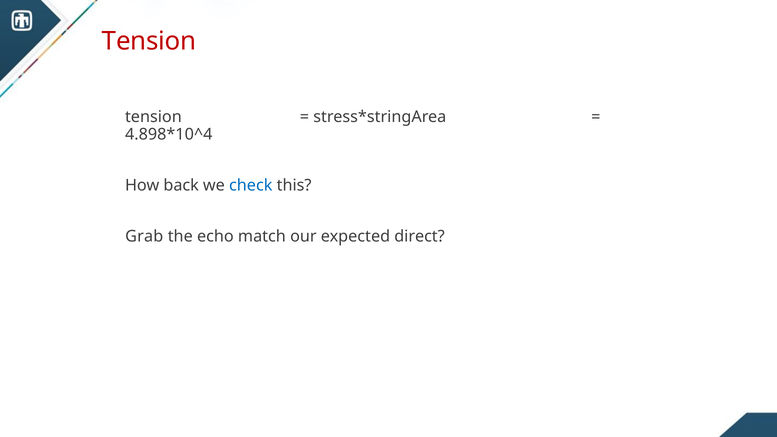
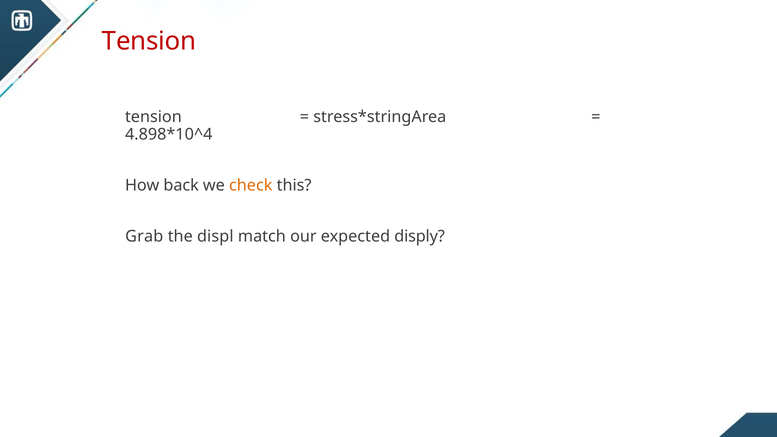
check colour: blue -> orange
echo: echo -> displ
direct: direct -> disply
